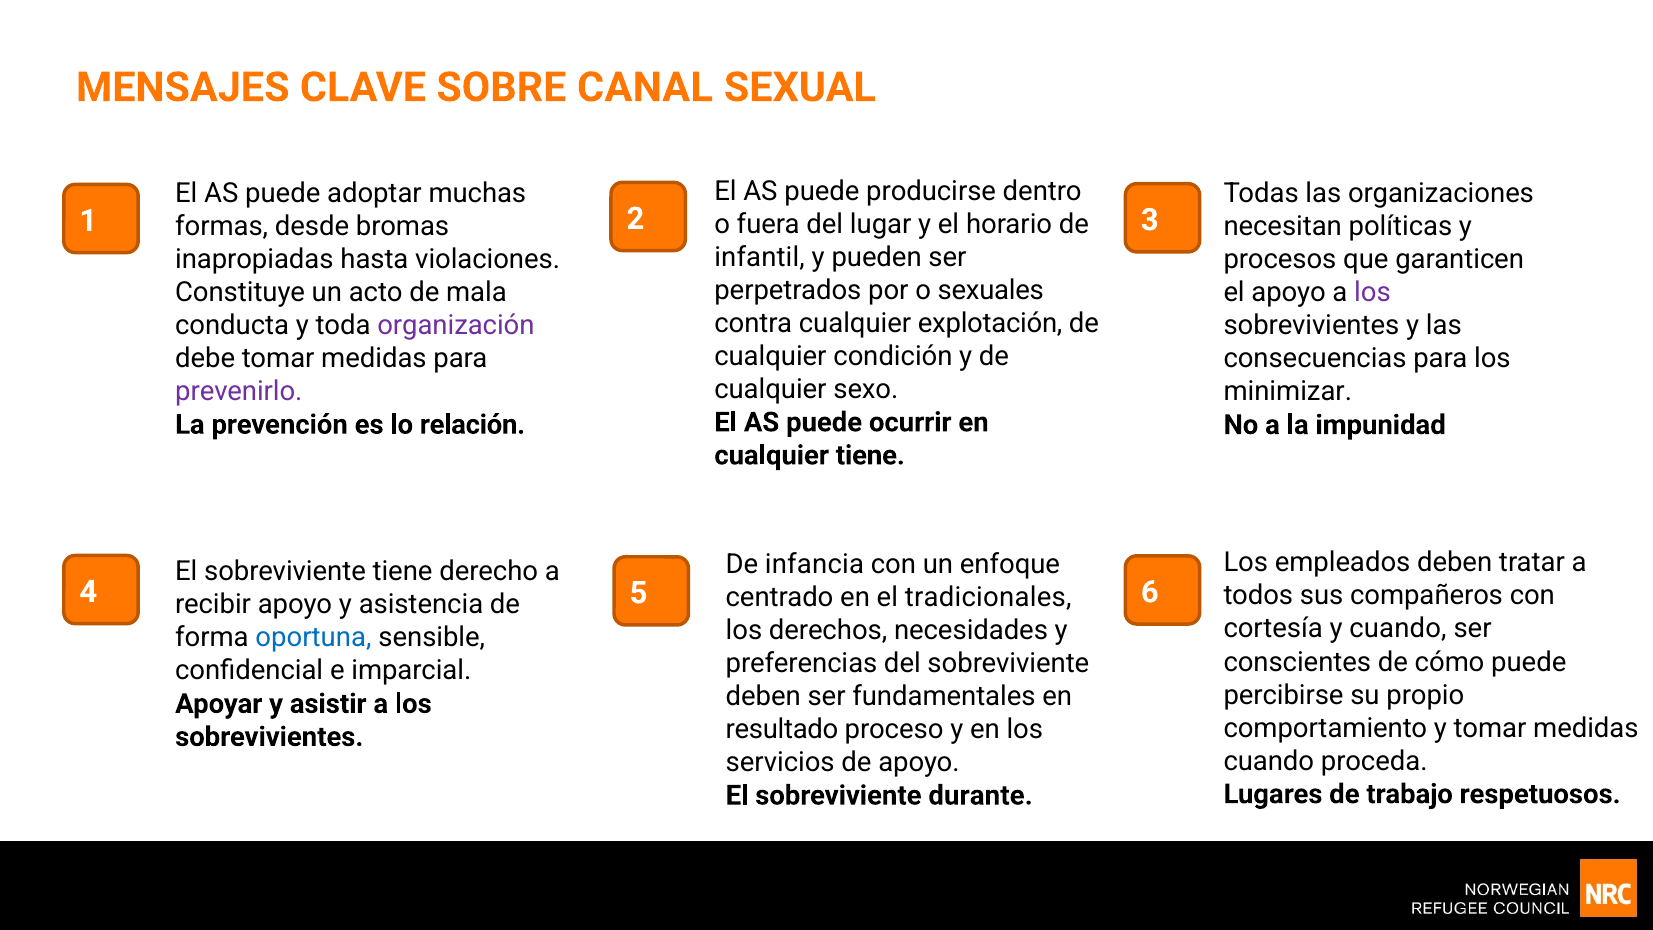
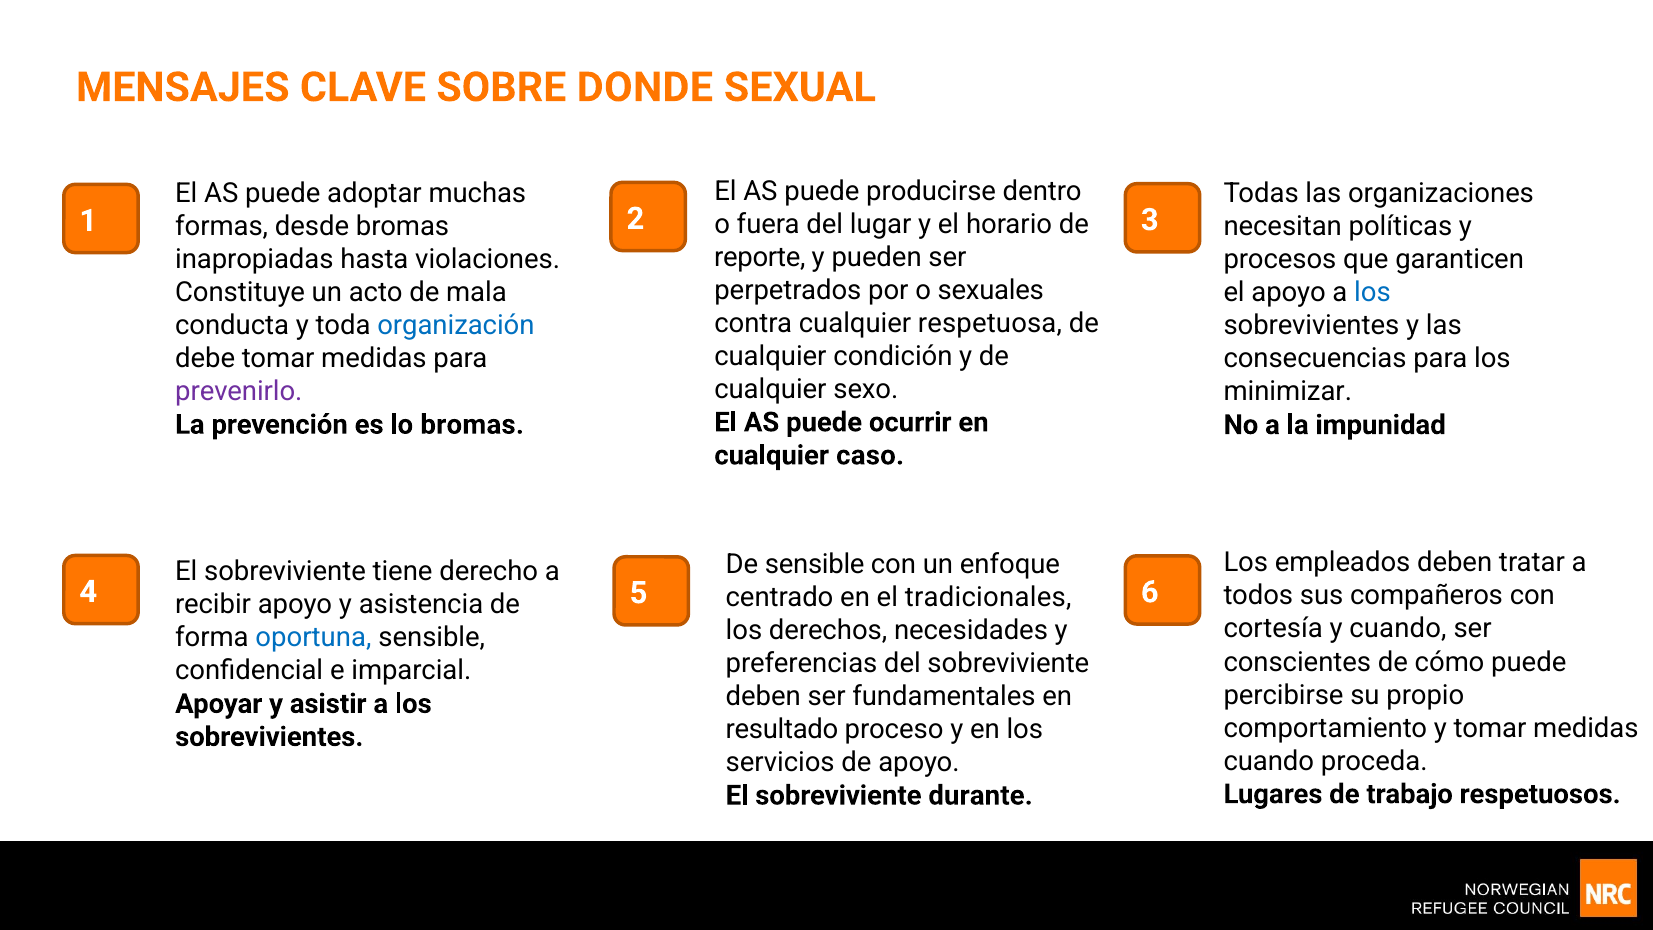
CANAL: CANAL -> DONDE
infantil: infantil -> reporte
los at (1372, 293) colour: purple -> blue
explotación: explotación -> respetuosa
organización colour: purple -> blue
lo relación: relación -> bromas
cualquier tiene: tiene -> caso
De infancia: infancia -> sensible
